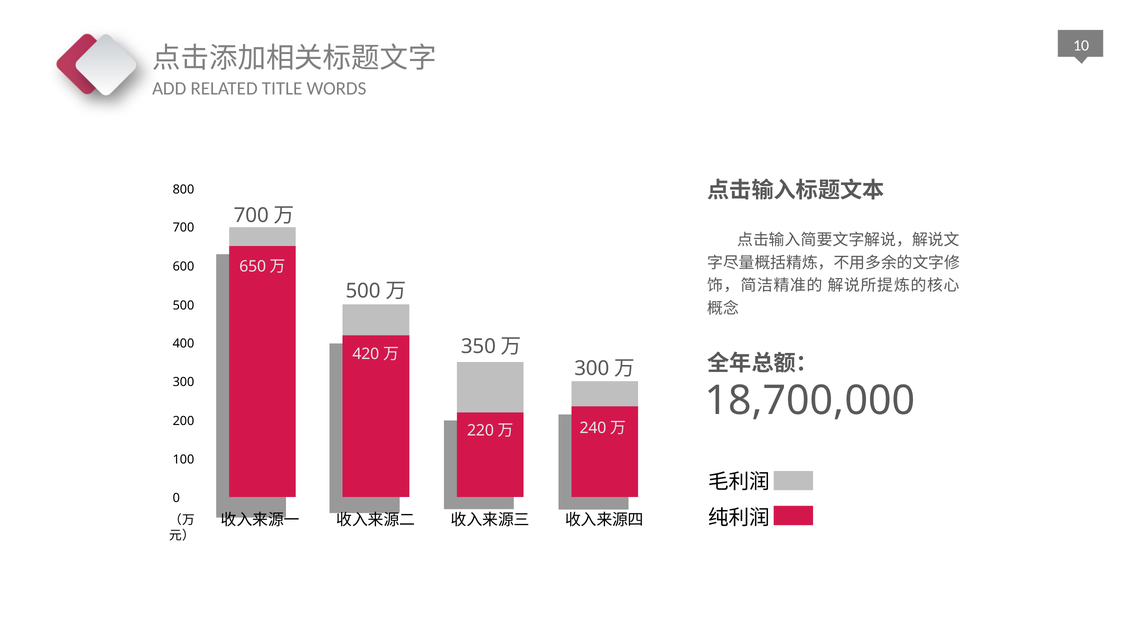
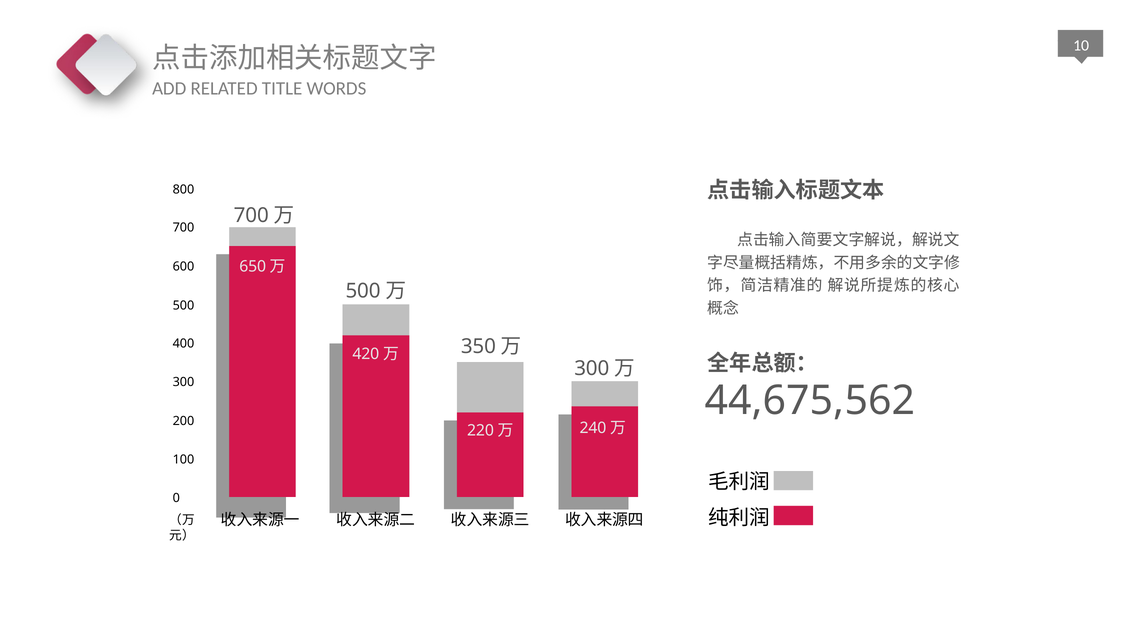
18,700,000: 18,700,000 -> 44,675,562
